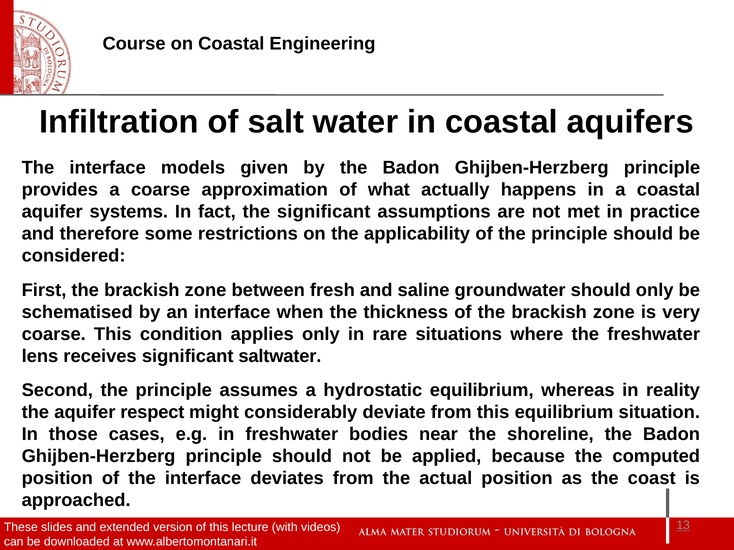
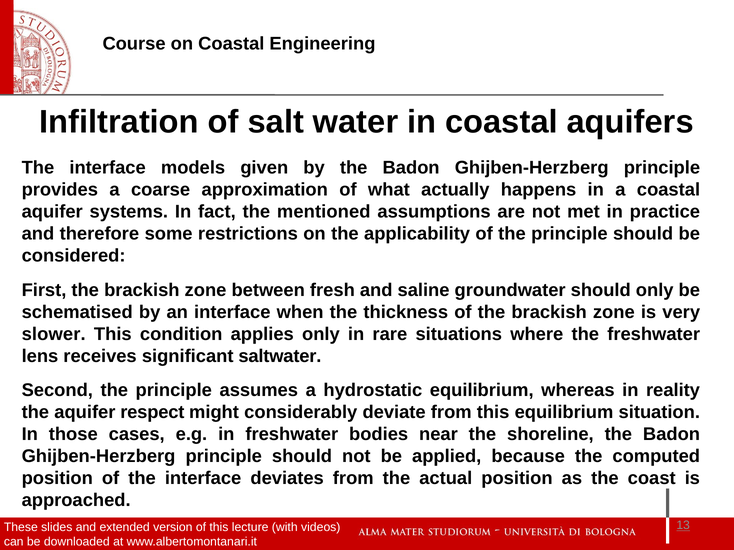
the significant: significant -> mentioned
coarse at (54, 334): coarse -> slower
